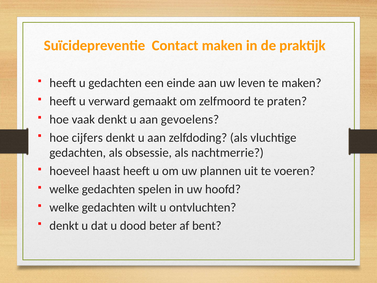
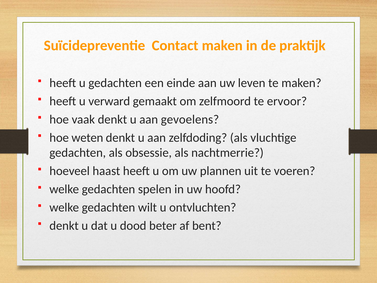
praten: praten -> ervoor
cijfers: cijfers -> weten
